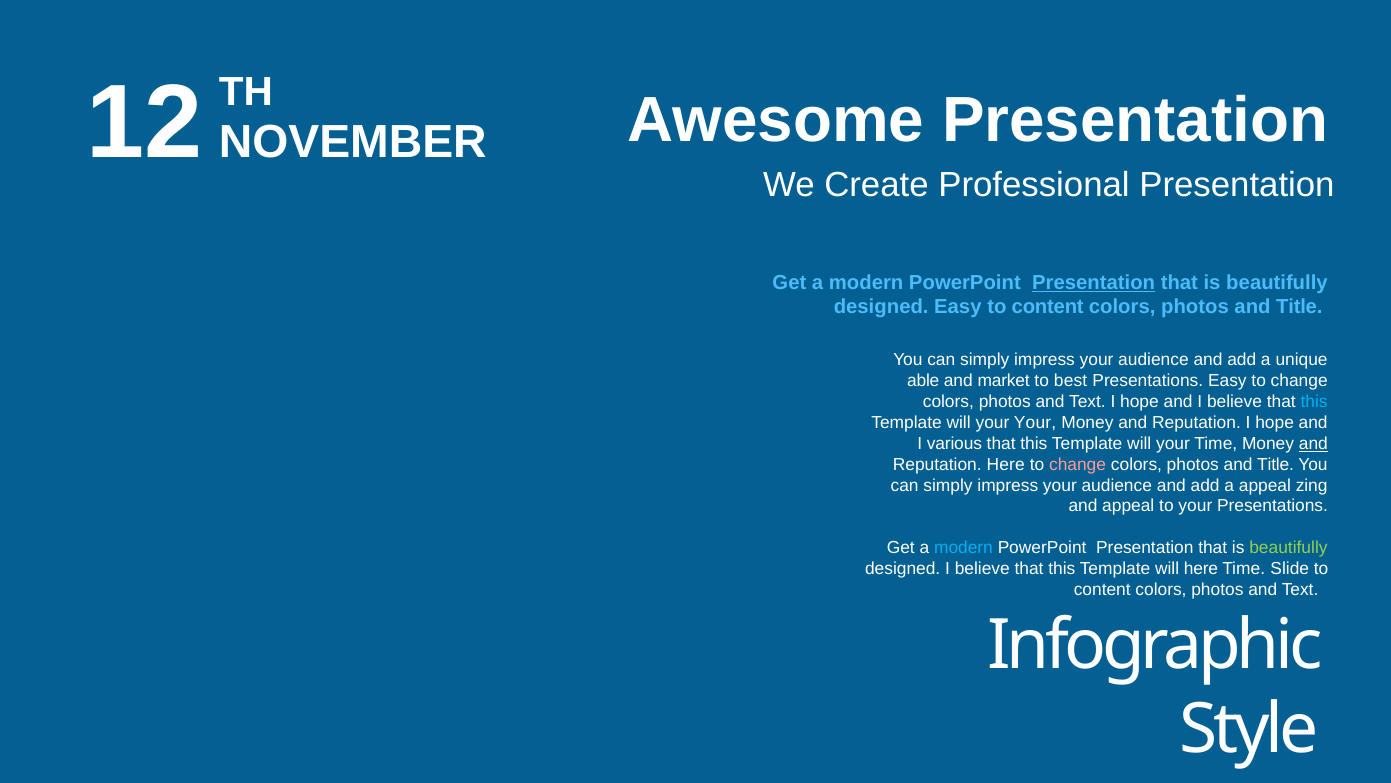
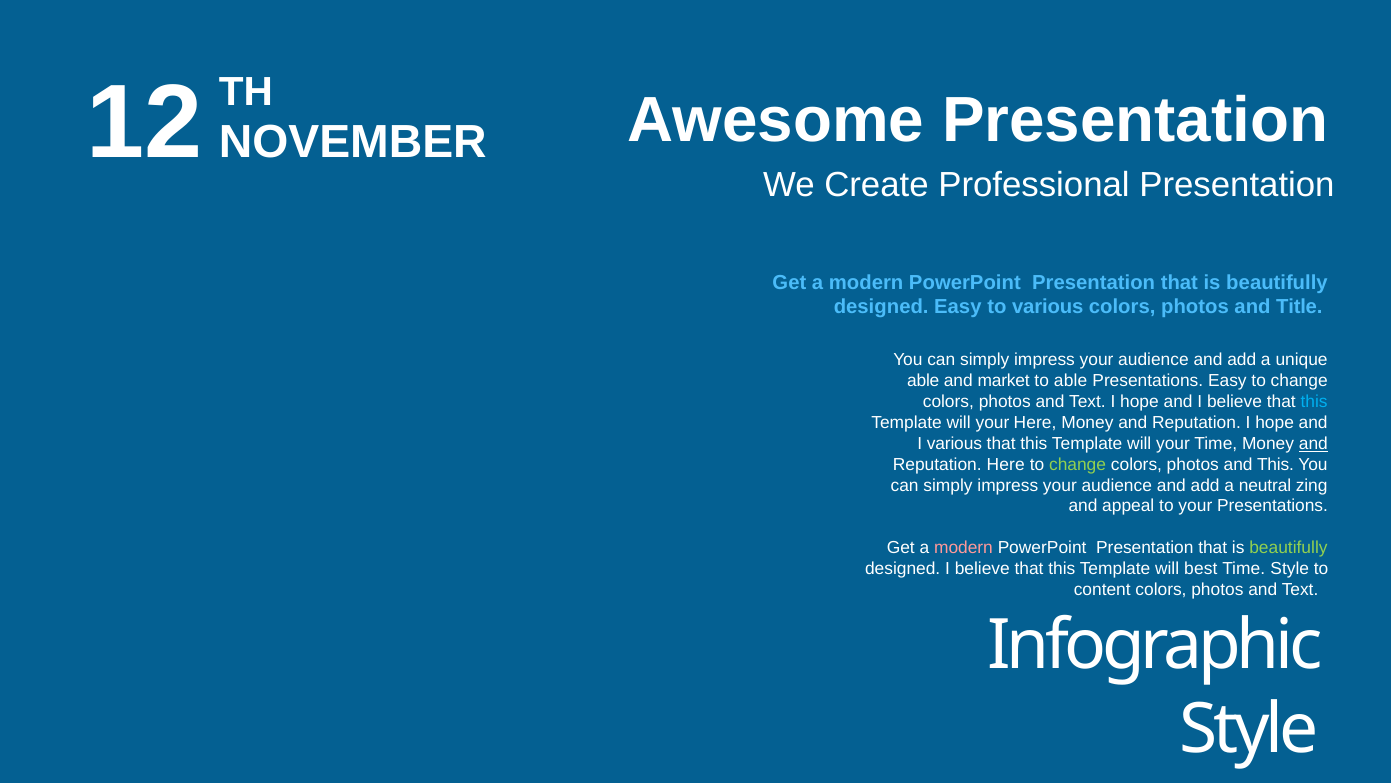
Presentation at (1094, 282) underline: present -> none
Easy to content: content -> various
to best: best -> able
your Your: Your -> Here
change at (1078, 464) colour: pink -> light green
Title at (1276, 464): Title -> This
a appeal: appeal -> neutral
modern at (963, 548) colour: light blue -> pink
will here: here -> best
Time Slide: Slide -> Style
